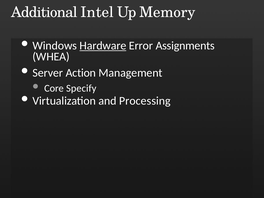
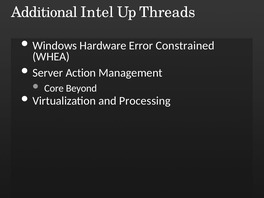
Memory: Memory -> Threads
Hardware underline: present -> none
Assignments: Assignments -> Constrained
Specify: Specify -> Beyond
